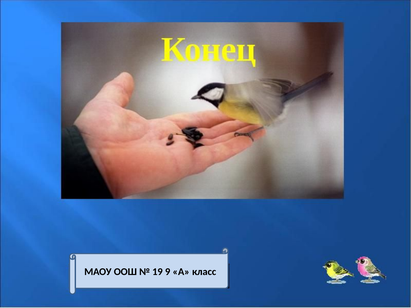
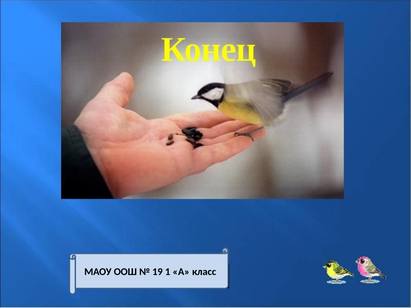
9: 9 -> 1
